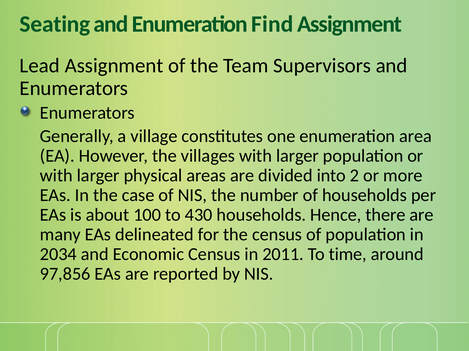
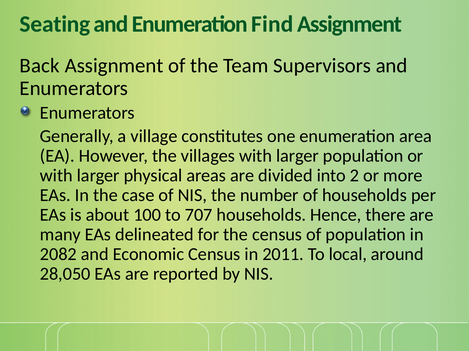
Lead: Lead -> Back
430: 430 -> 707
2034: 2034 -> 2082
time: time -> local
97,856: 97,856 -> 28,050
